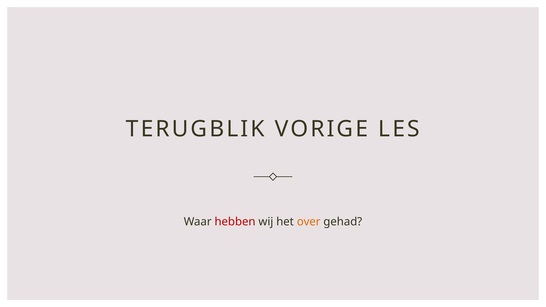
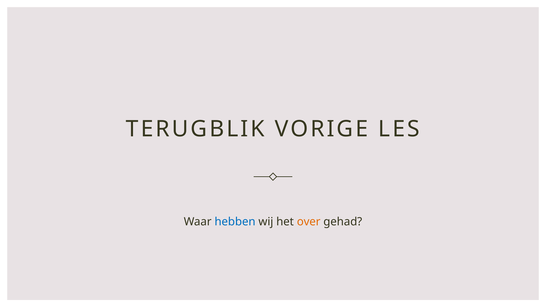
hebben colour: red -> blue
